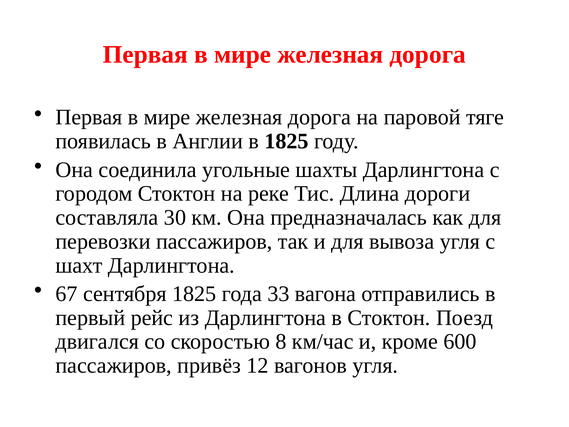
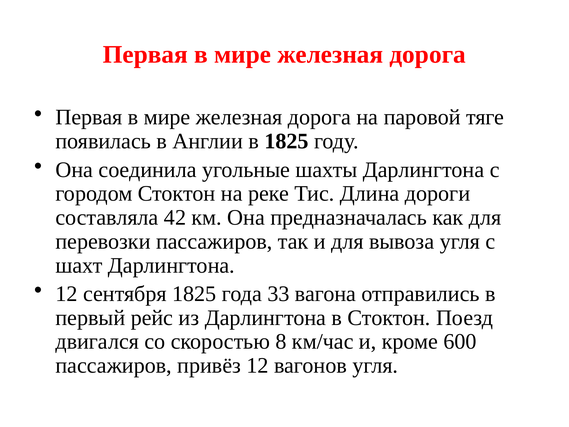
30: 30 -> 42
67 at (67, 294): 67 -> 12
